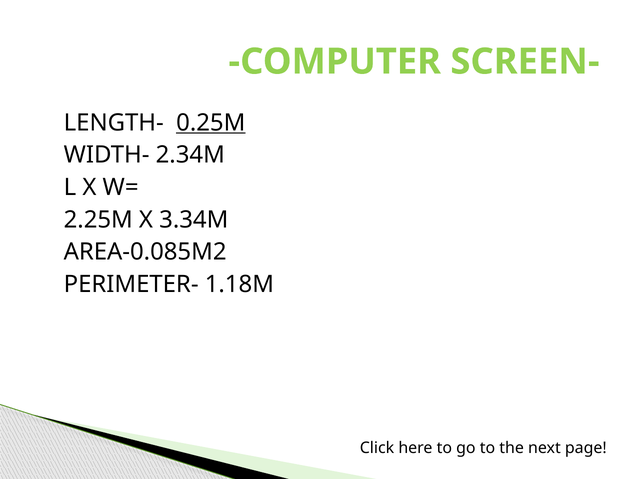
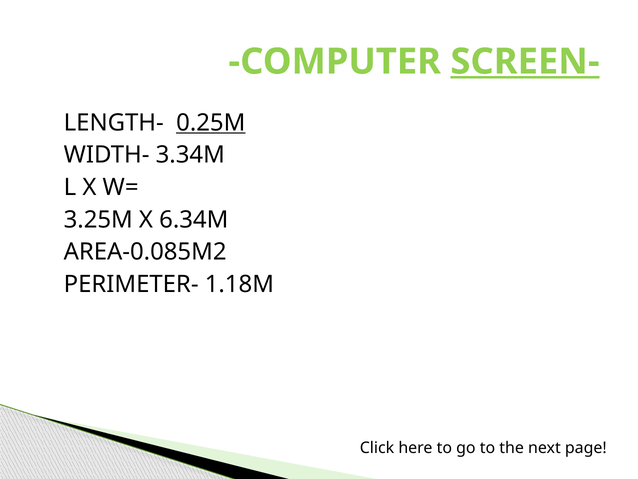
SCREEN- underline: none -> present
2.34M: 2.34M -> 3.34M
2.25M: 2.25M -> 3.25M
3.34M: 3.34M -> 6.34M
